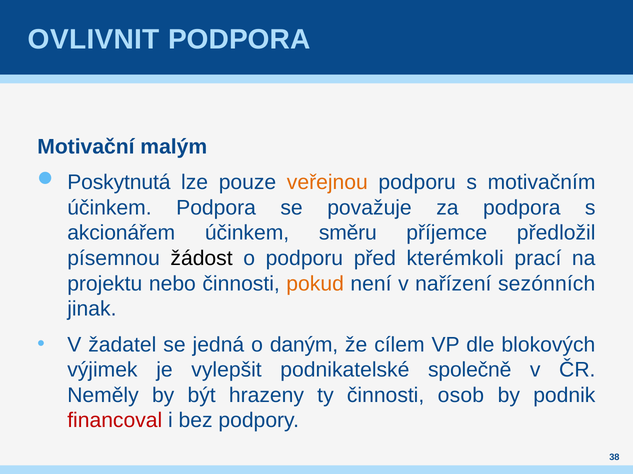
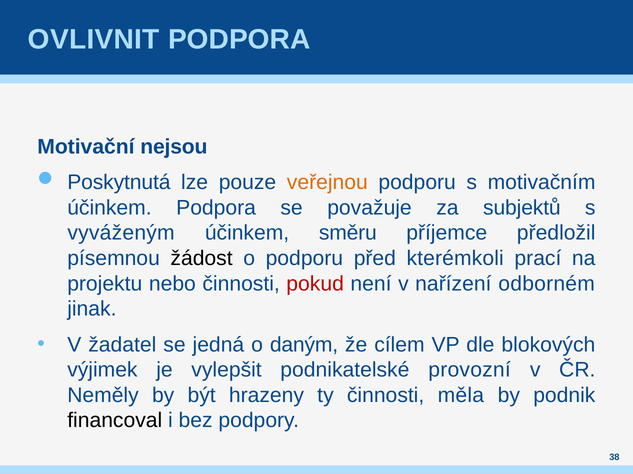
malým: malým -> nejsou
za podpora: podpora -> subjektů
akcionářem: akcionářem -> vyváženým
pokud colour: orange -> red
sezónních: sezónních -> odborném
společně: společně -> provozní
osob: osob -> měla
financoval colour: red -> black
